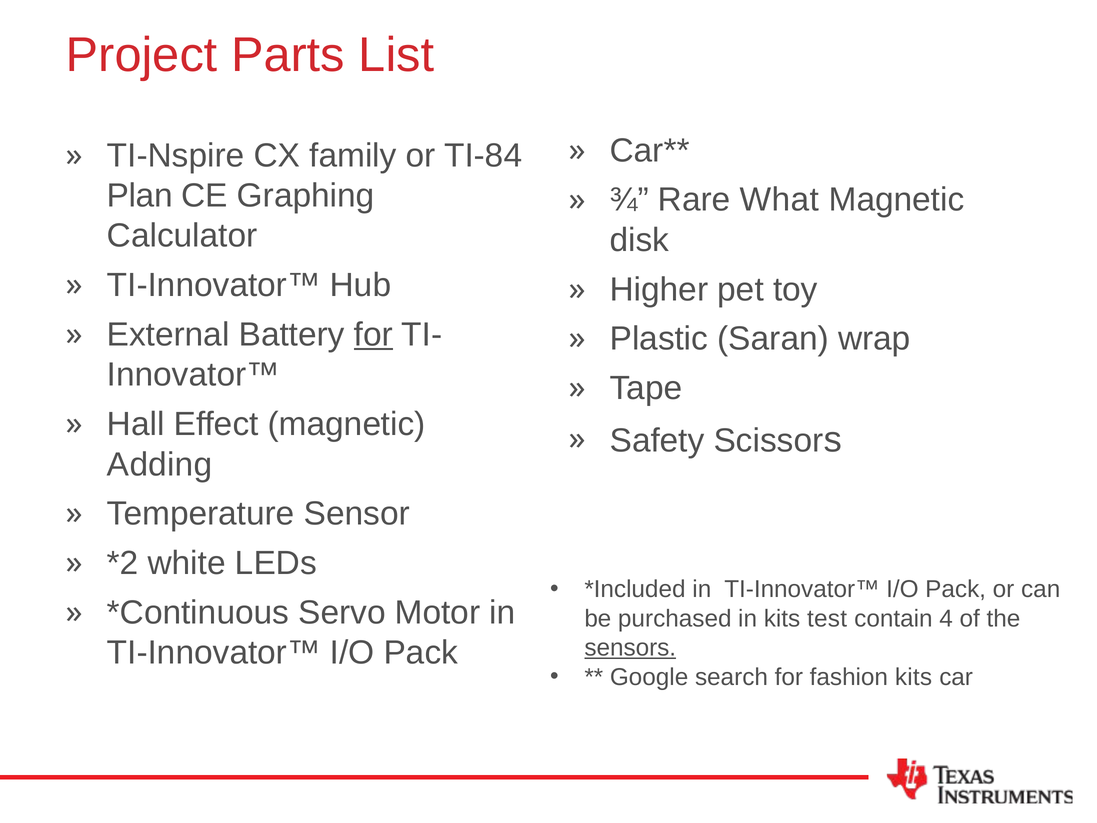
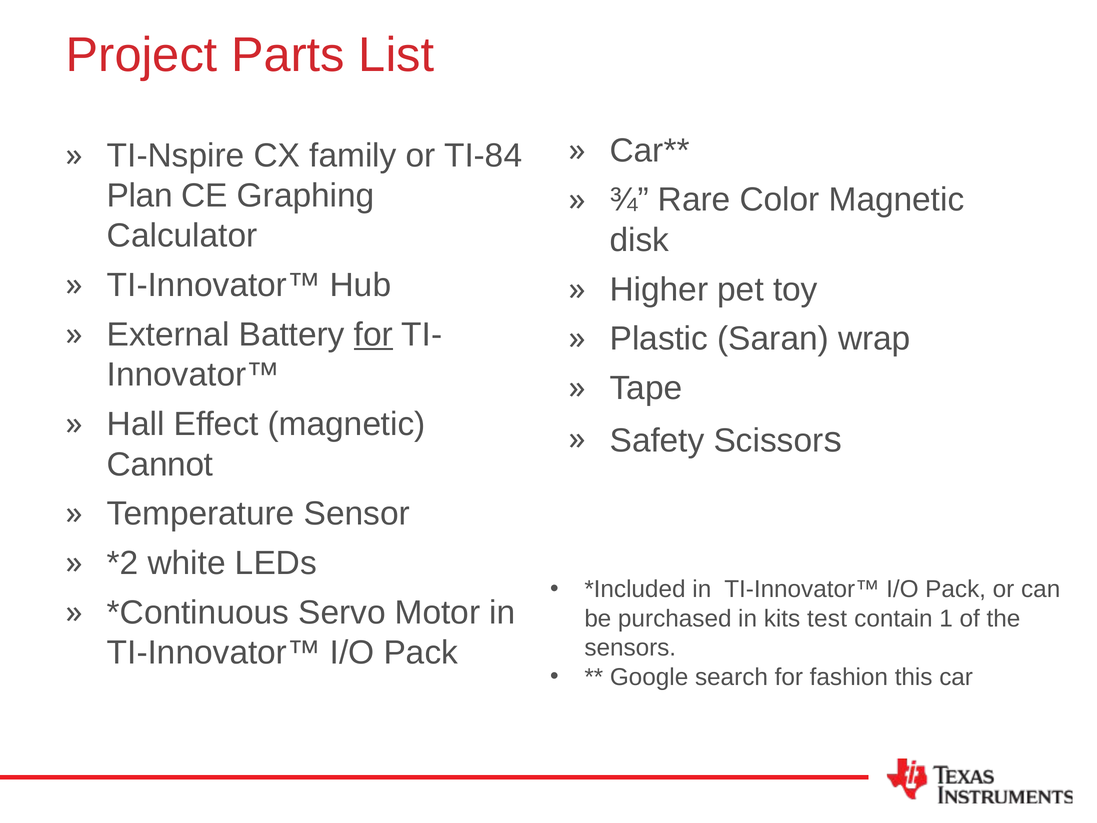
What: What -> Color
Adding: Adding -> Cannot
4: 4 -> 1
sensors underline: present -> none
fashion kits: kits -> this
